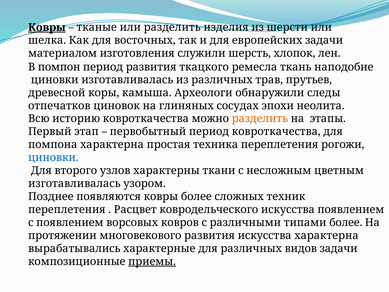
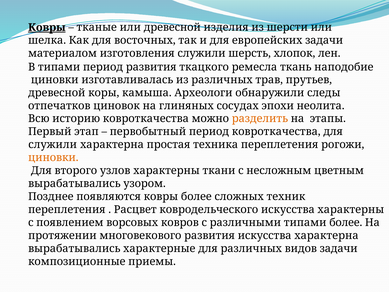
или разделить: разделить -> древесной
В помпон: помпон -> типами
помпона at (53, 144): помпона -> служили
циновки at (53, 157) colour: blue -> orange
изготавливалась at (74, 183): изготавливалась -> вырабатывались
искусства появлением: появлением -> характерны
приемы underline: present -> none
